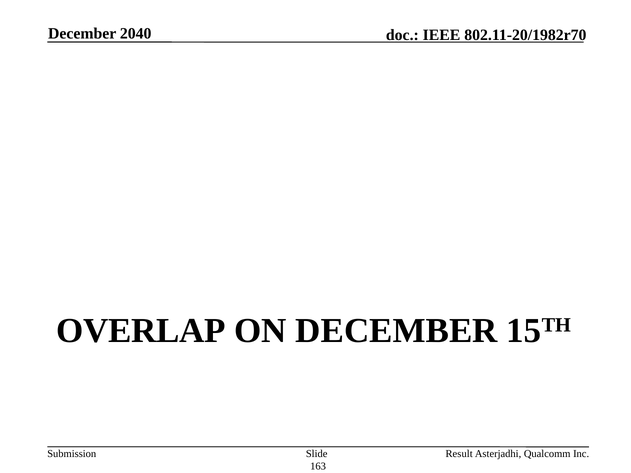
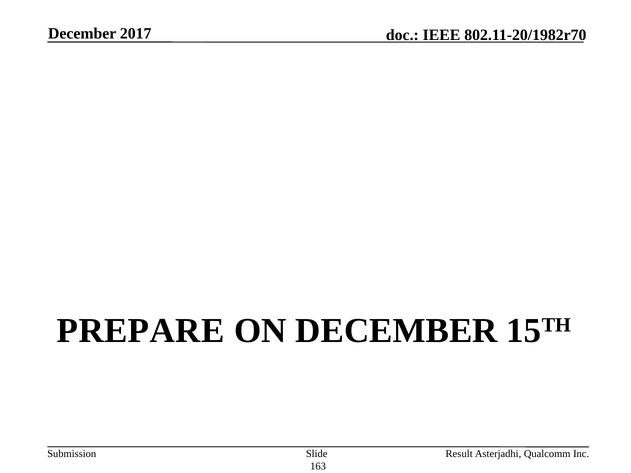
2040: 2040 -> 2017
OVERLAP: OVERLAP -> PREPARE
